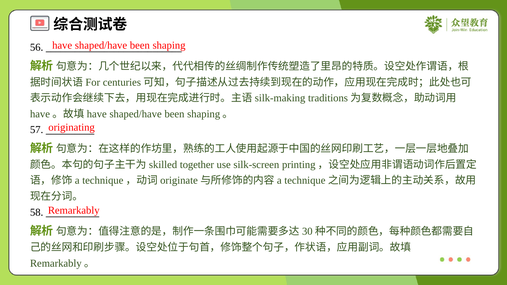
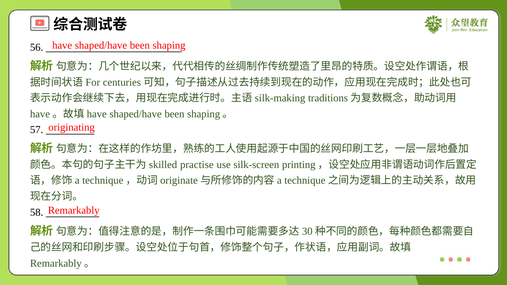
together: together -> practise
